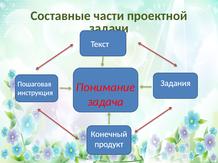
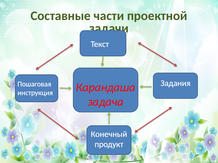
Понимание: Понимание -> Карандаша
